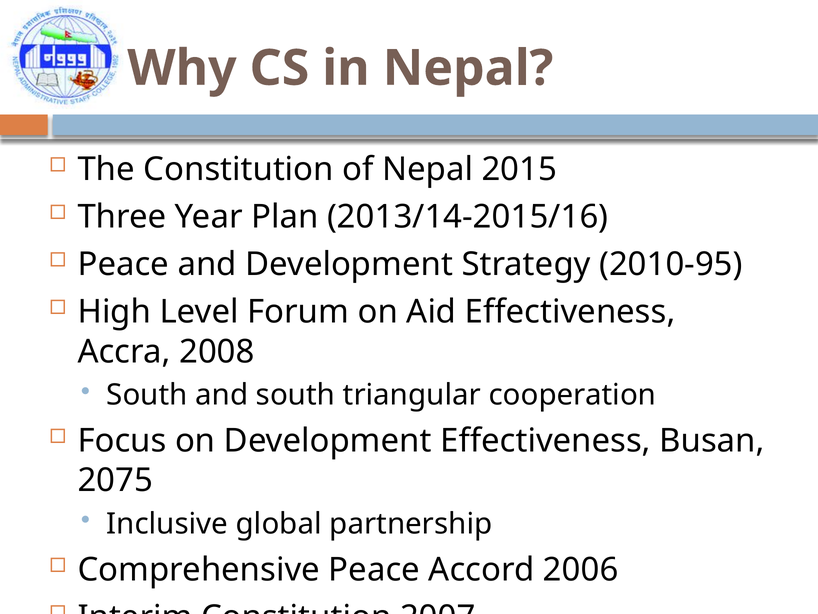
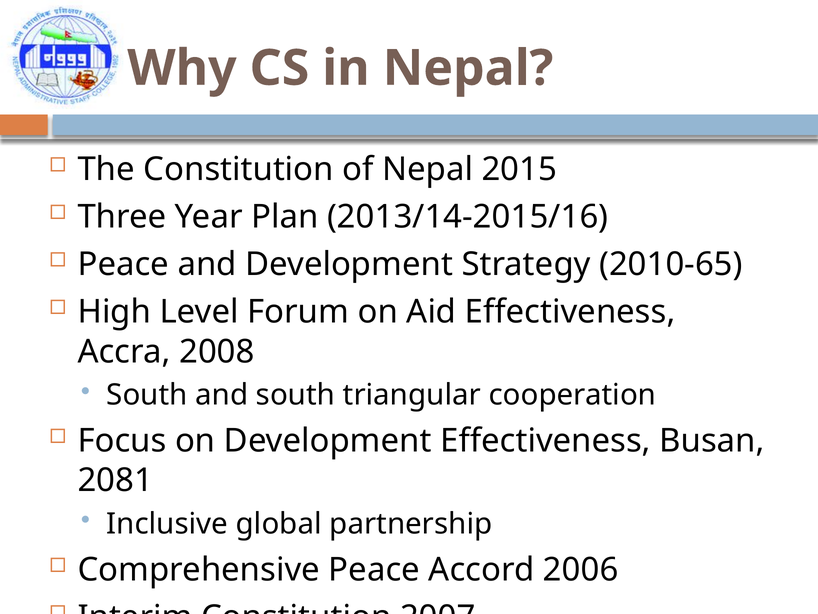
2010-95: 2010-95 -> 2010-65
2075: 2075 -> 2081
